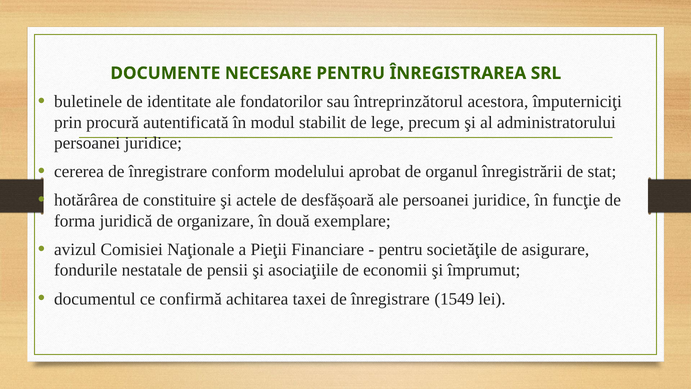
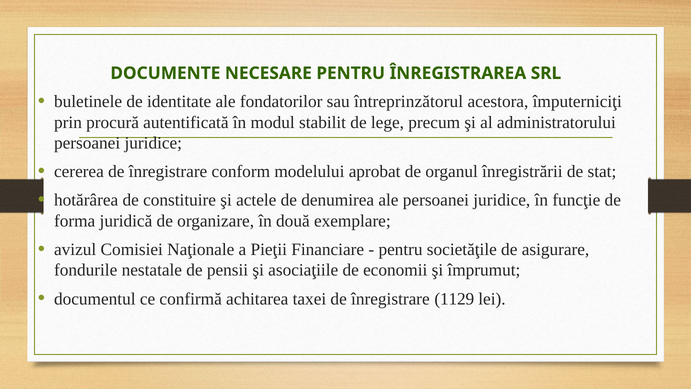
desfășoară: desfășoară -> denumirea
1549: 1549 -> 1129
